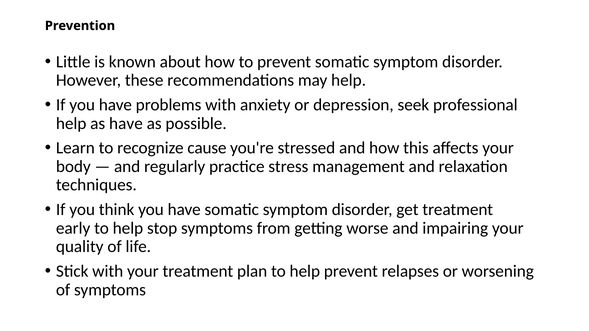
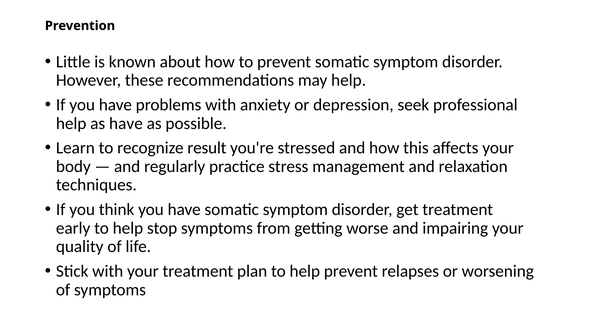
cause: cause -> result
